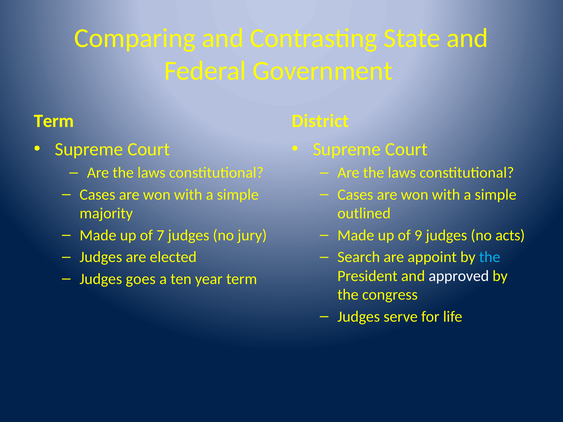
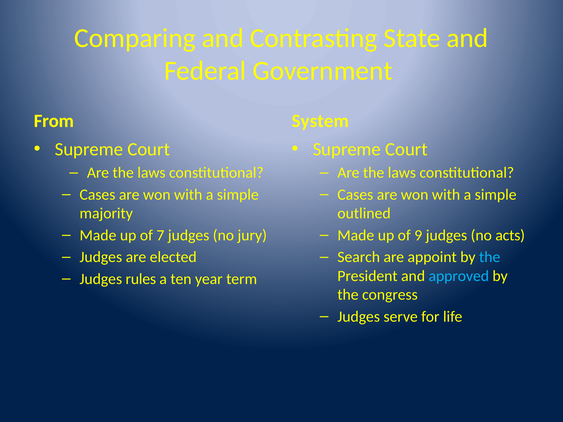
Term at (54, 121): Term -> From
District: District -> System
approved colour: white -> light blue
goes: goes -> rules
